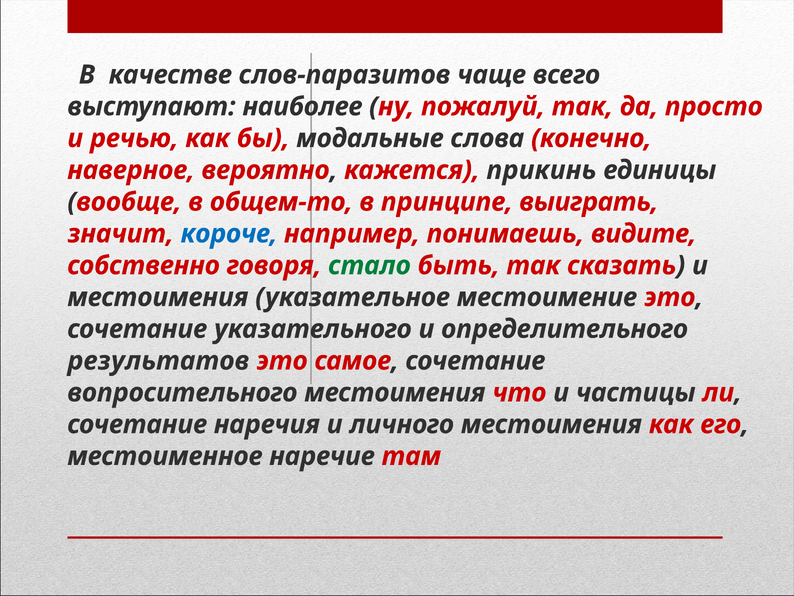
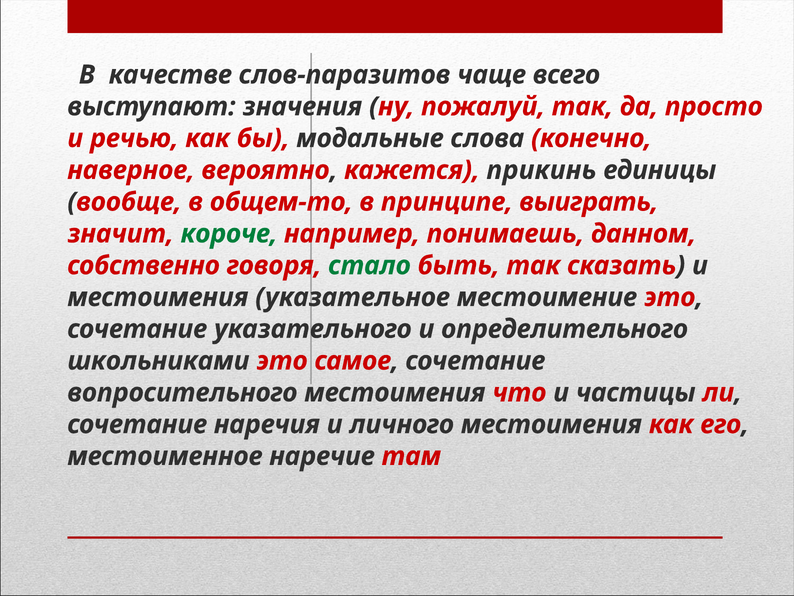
наиболее: наиболее -> значения
короче colour: blue -> green
видите: видите -> данном
результатов: результатов -> школьниками
